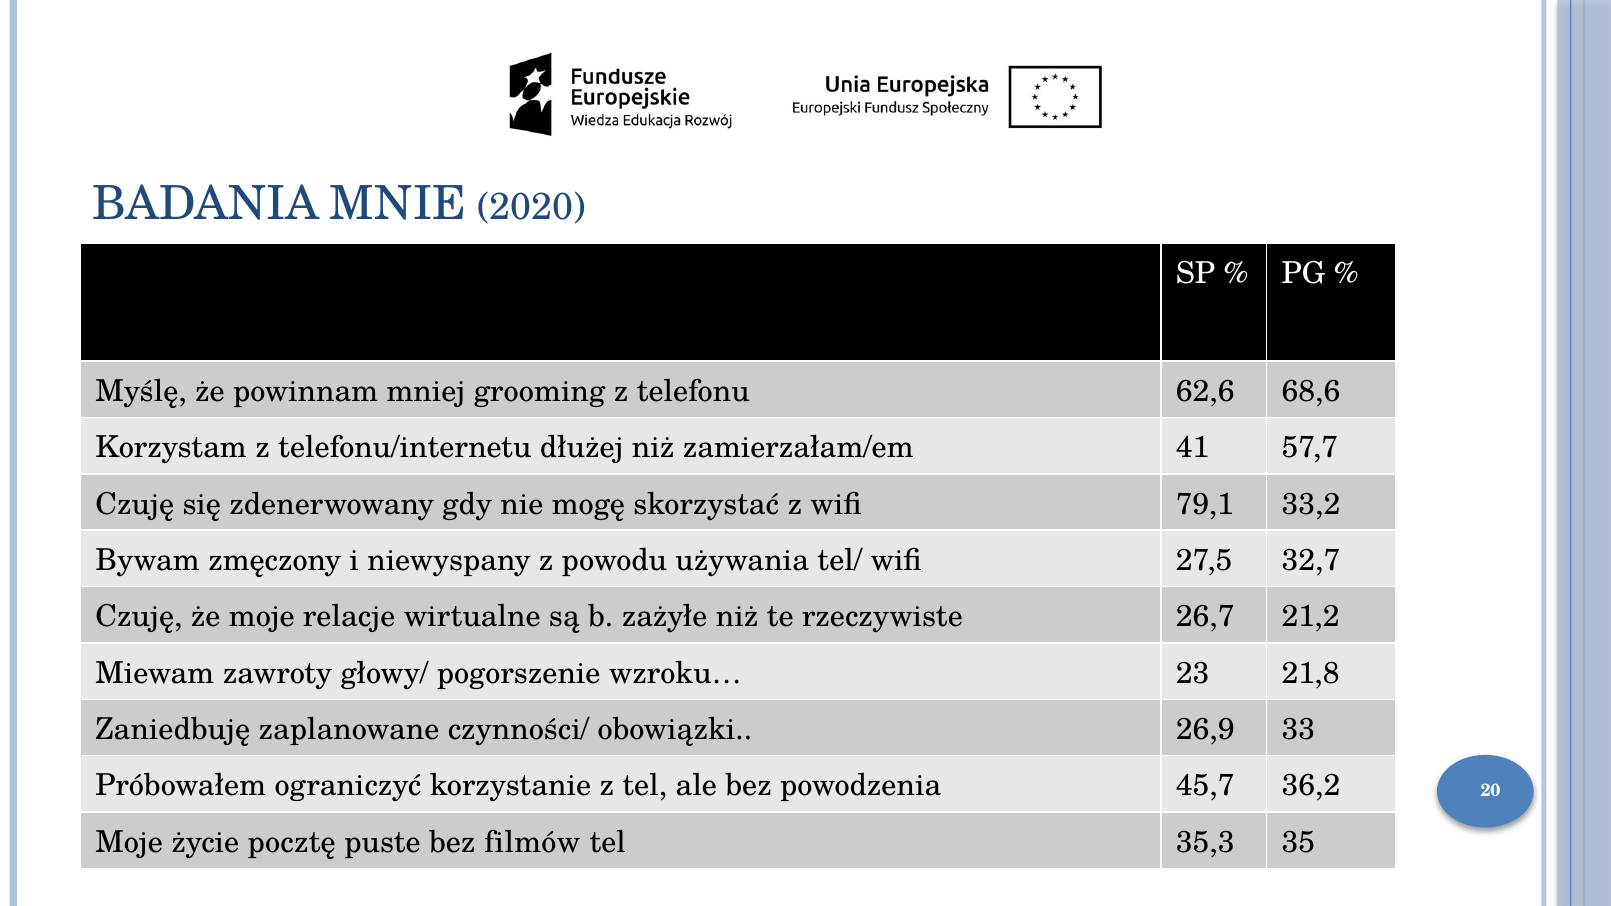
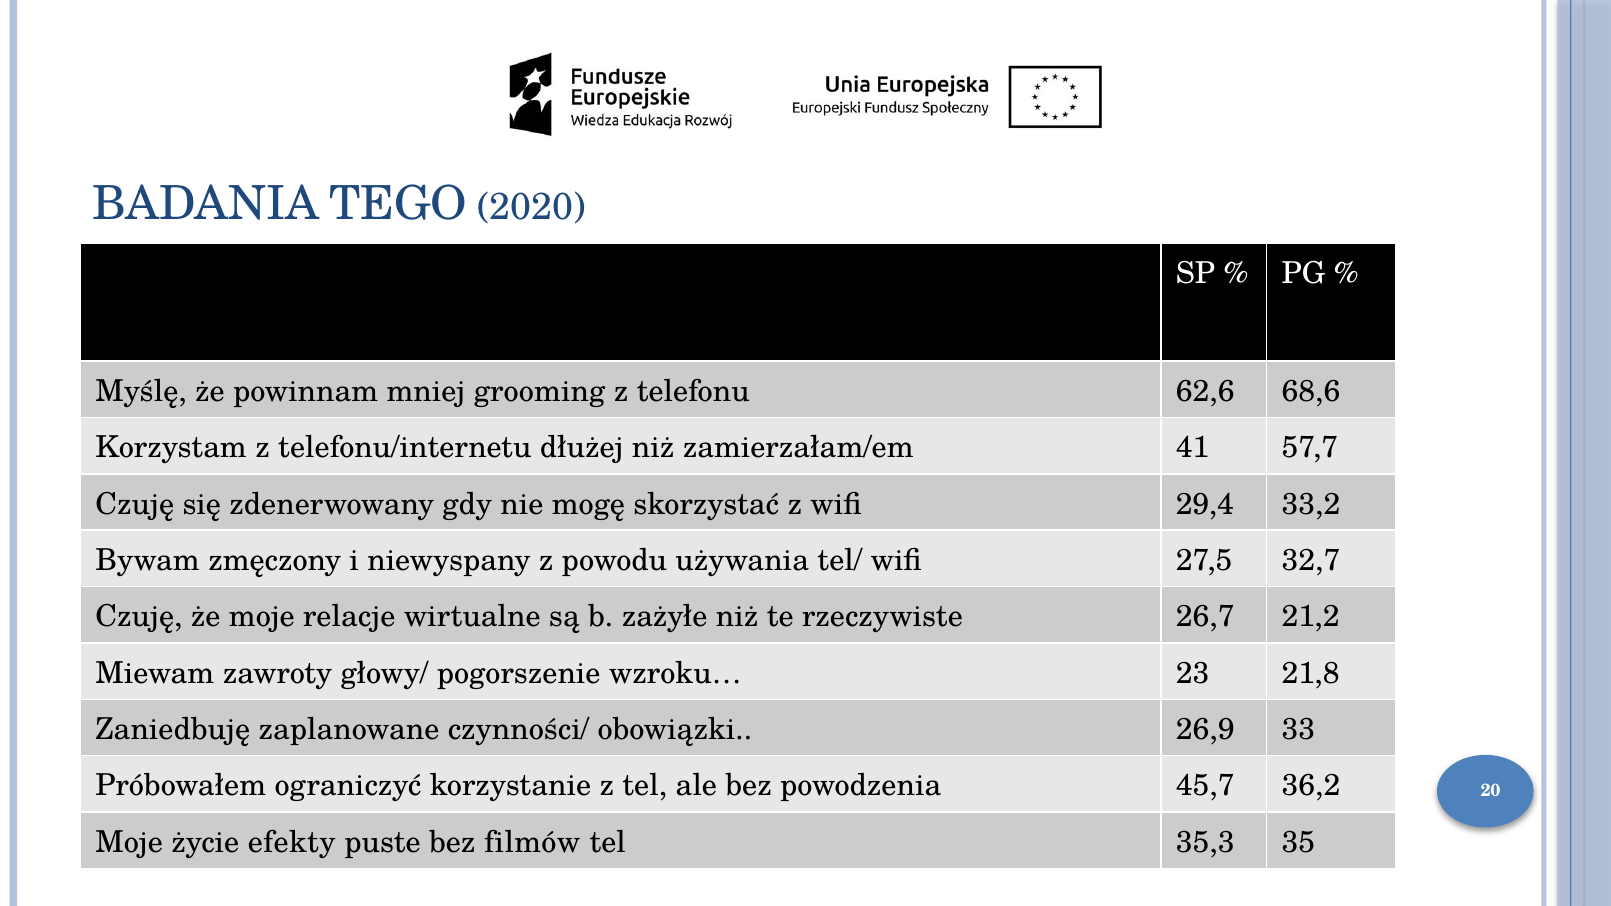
MNIE: MNIE -> TEGO
79,1: 79,1 -> 29,4
pocztę: pocztę -> efekty
